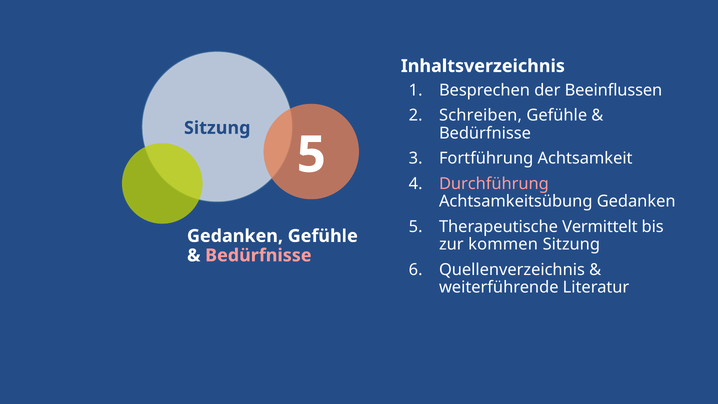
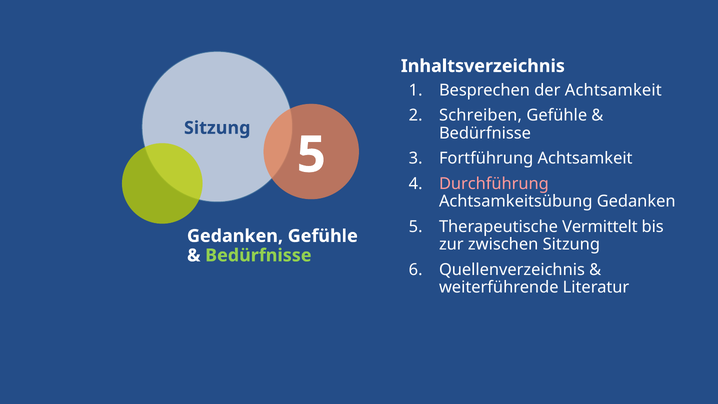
der Beeinflussen: Beeinflussen -> Achtsamkeit
kommen: kommen -> zwischen
Bedürfnisse at (258, 255) colour: pink -> light green
